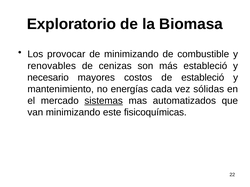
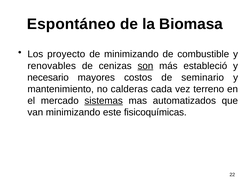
Exploratorio: Exploratorio -> Espontáneo
provocar: provocar -> proyecto
son underline: none -> present
de estableció: estableció -> seminario
energías: energías -> calderas
sólidas: sólidas -> terreno
